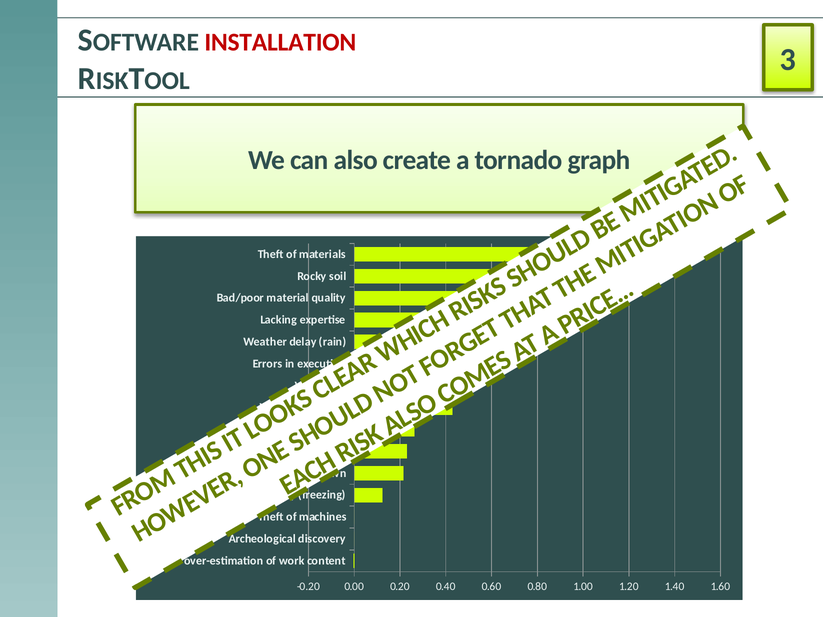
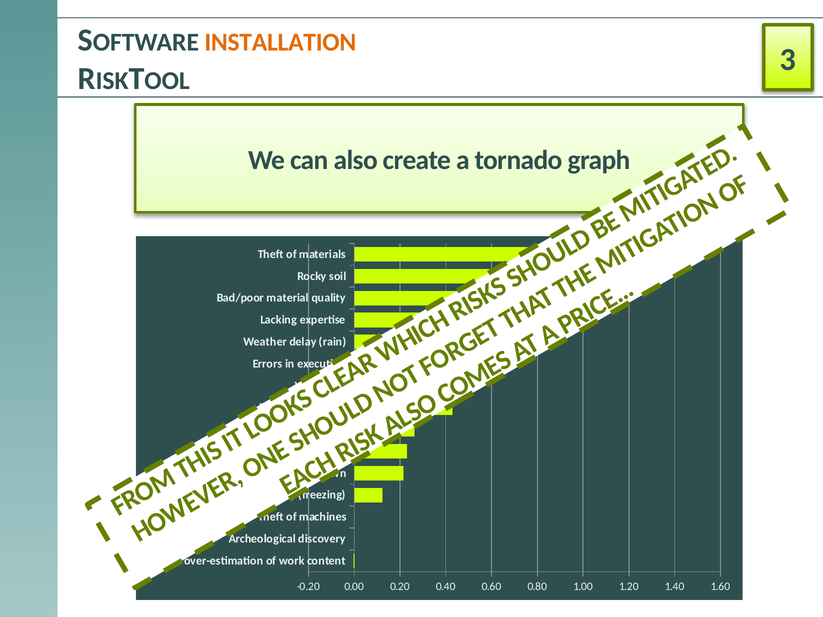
INSTALLATION colour: red -> orange
